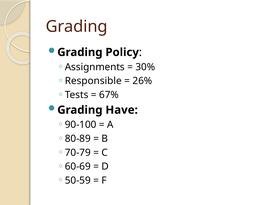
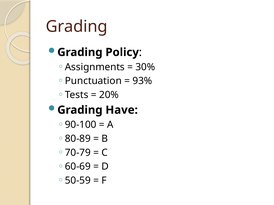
Responsible: Responsible -> Punctuation
26%: 26% -> 93%
67%: 67% -> 20%
